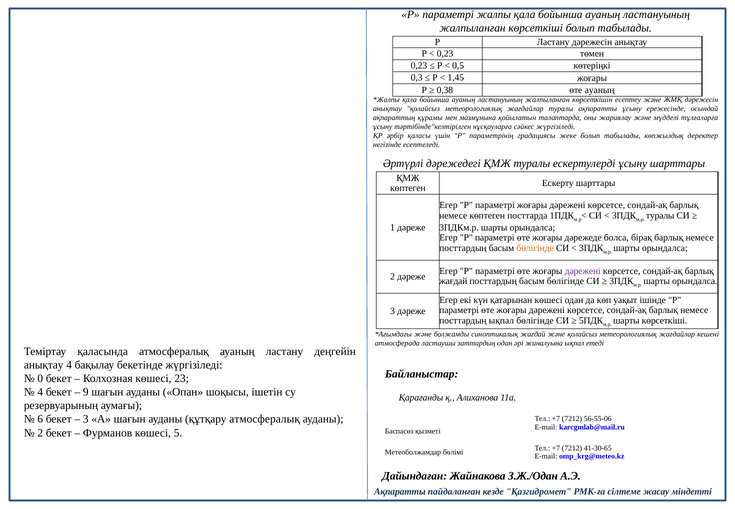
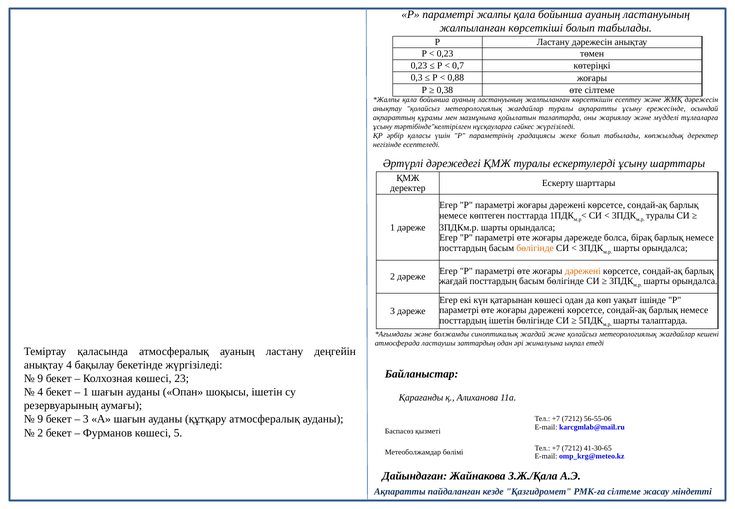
0,5: 0,5 -> 0,7
1,45: 1,45 -> 0,88
өте ауаның: ауаның -> сілтеме
көптеген at (408, 188): көптеген -> деректер
дәрежені at (583, 271) colour: purple -> orange
посттардың ықпал: ықпал -> ішетін
шарты көрсеткіші: көрсеткіші -> талаптарда
0 at (40, 378): 0 -> 9
9 at (86, 392): 9 -> 1
6 at (40, 419): 6 -> 9
З.Ж./Одан: З.Ж./Одан -> З.Ж./Қала
